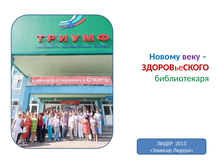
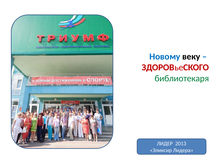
веку colour: purple -> black
